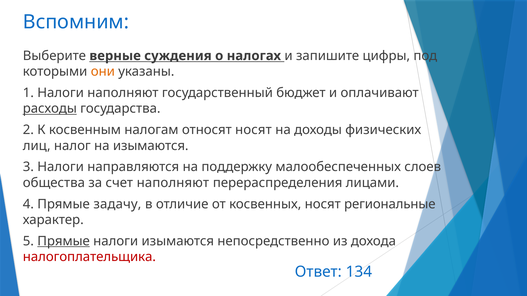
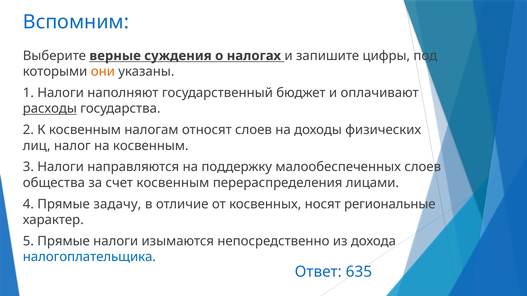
относят носят: носят -> слоев
на изымаются: изымаются -> косвенным
счет наполняют: наполняют -> косвенным
Прямые at (64, 241) underline: present -> none
налогоплательщика colour: red -> blue
134: 134 -> 635
